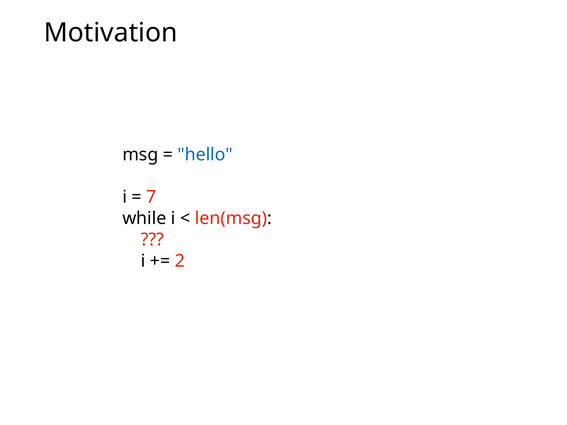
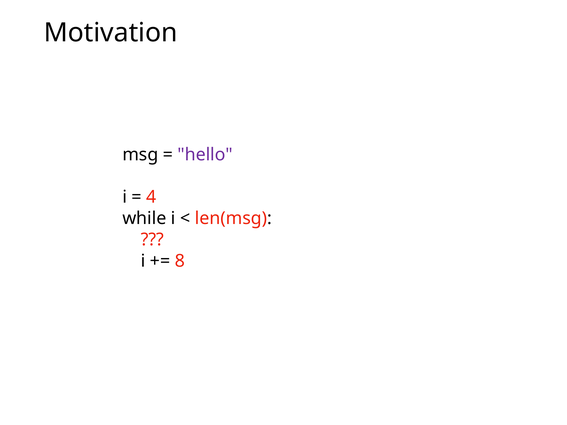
hello colour: blue -> purple
7: 7 -> 4
2: 2 -> 8
